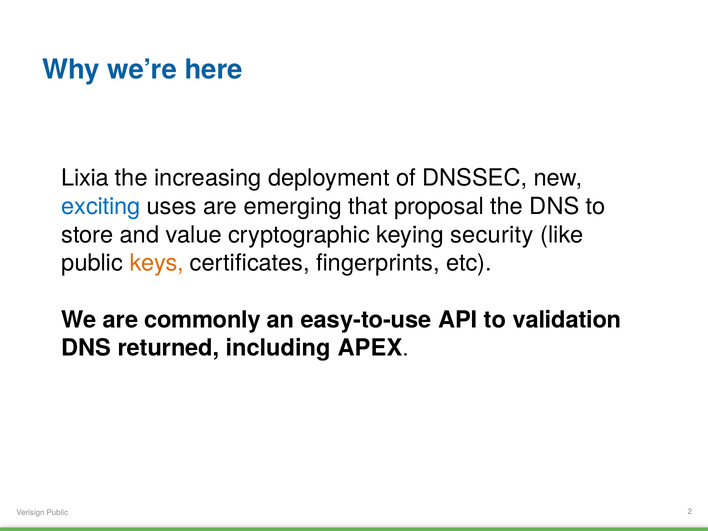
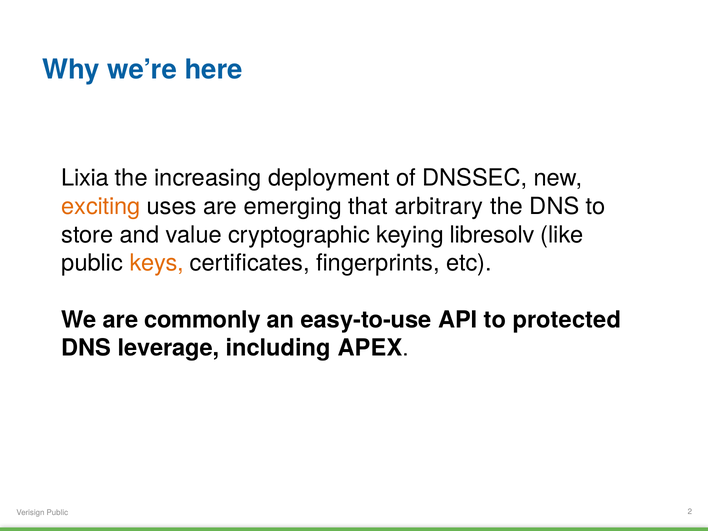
exciting colour: blue -> orange
proposal: proposal -> arbitrary
security: security -> libresolv
validation: validation -> protected
returned: returned -> leverage
